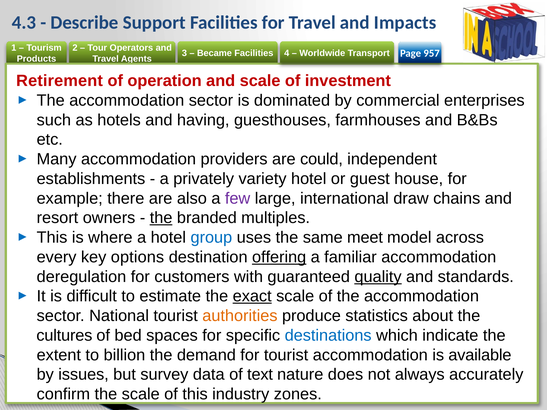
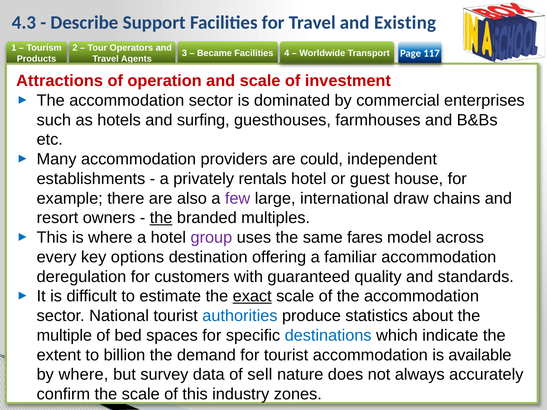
Impacts: Impacts -> Existing
957: 957 -> 117
Retirement: Retirement -> Attractions
having: having -> surfing
variety: variety -> rentals
group colour: blue -> purple
meet: meet -> fares
offering underline: present -> none
quality underline: present -> none
authorities colour: orange -> blue
cultures: cultures -> multiple
by issues: issues -> where
text: text -> sell
